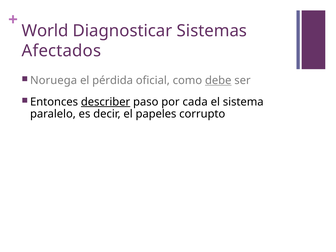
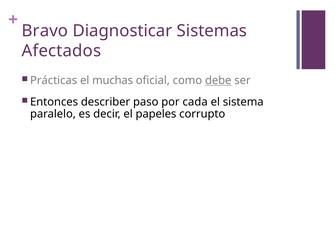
World: World -> Bravo
Noruega: Noruega -> Prácticas
pérdida: pérdida -> muchas
describer underline: present -> none
